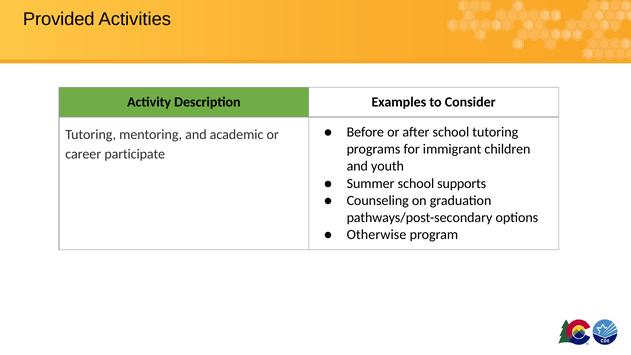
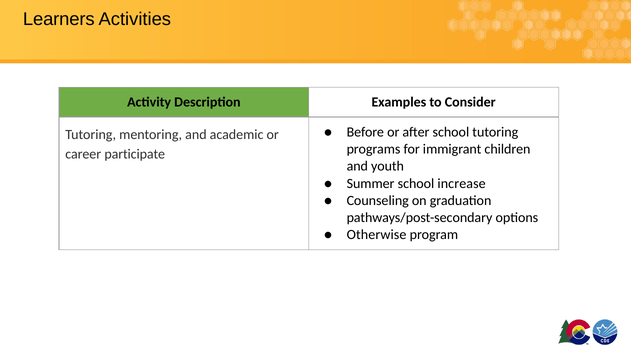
Provided: Provided -> Learners
supports: supports -> increase
